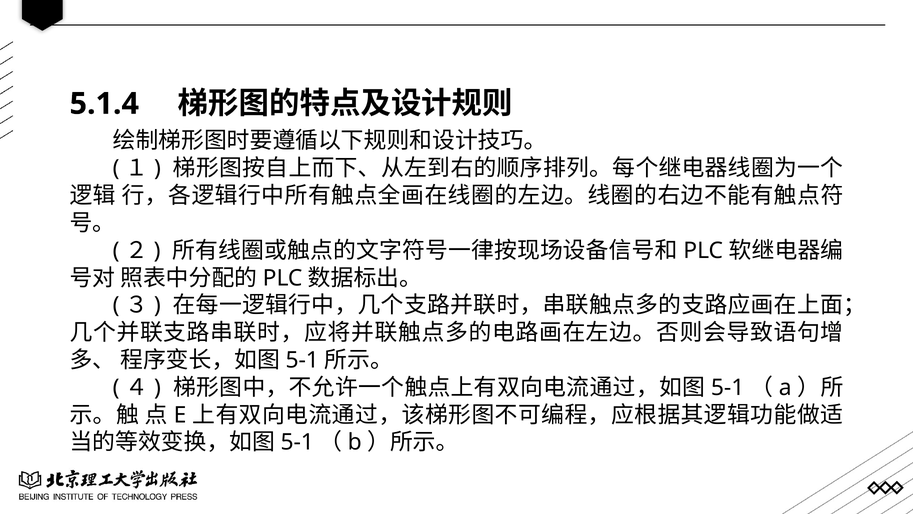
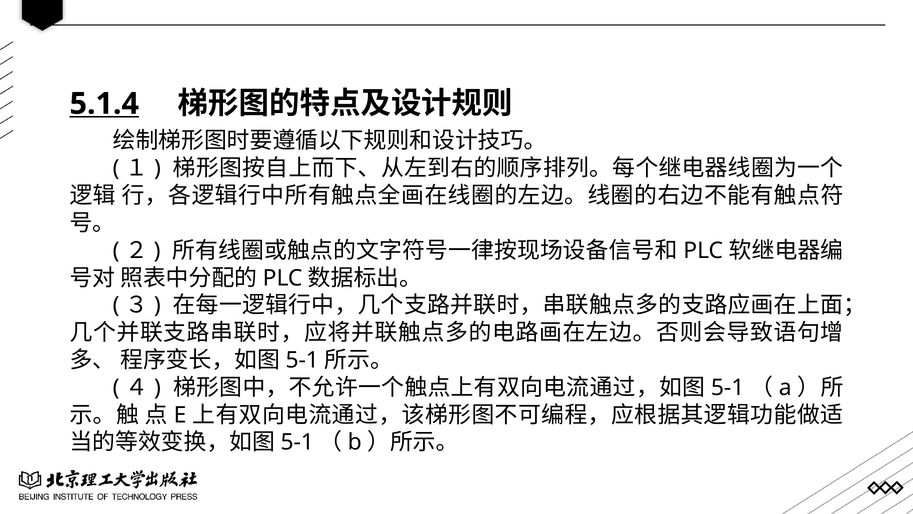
5.1.4 underline: none -> present
